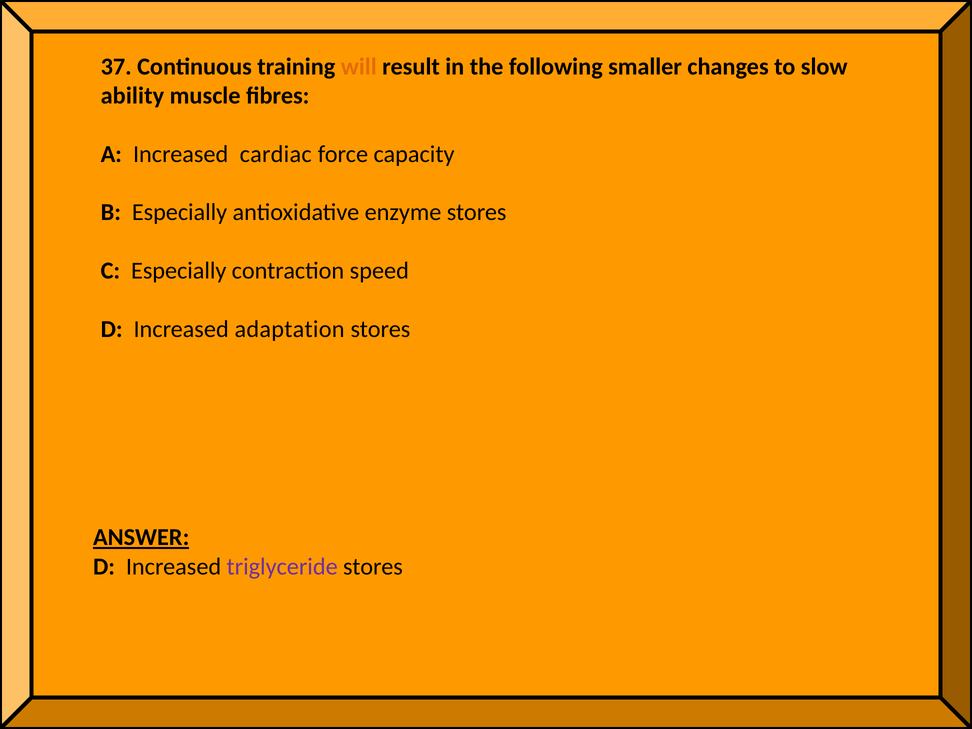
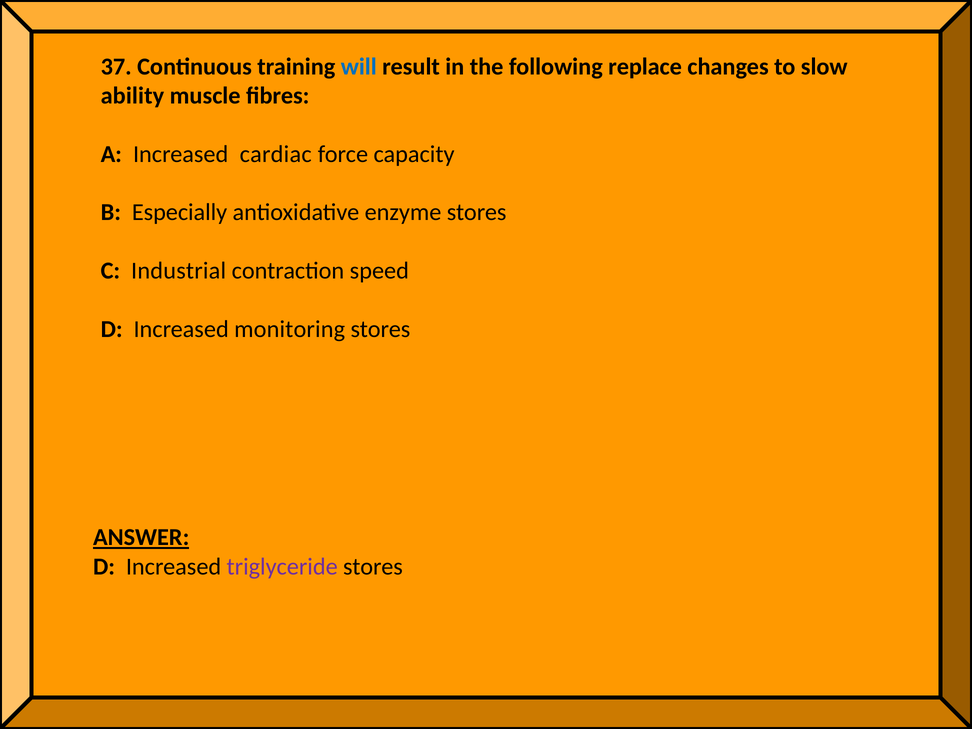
will colour: orange -> blue
smaller: smaller -> replace
C Especially: Especially -> Industrial
adaptation: adaptation -> monitoring
